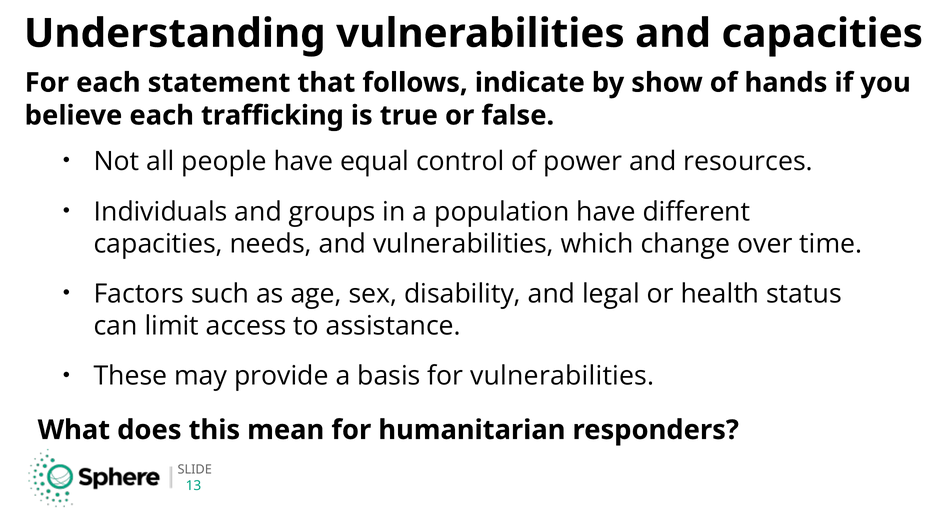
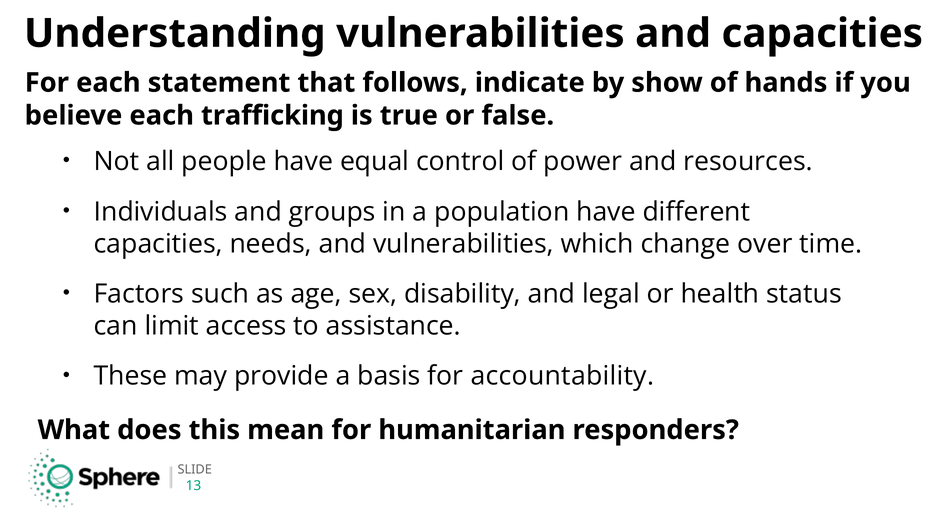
for vulnerabilities: vulnerabilities -> accountability
